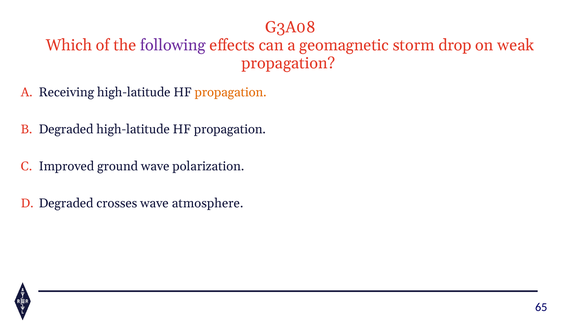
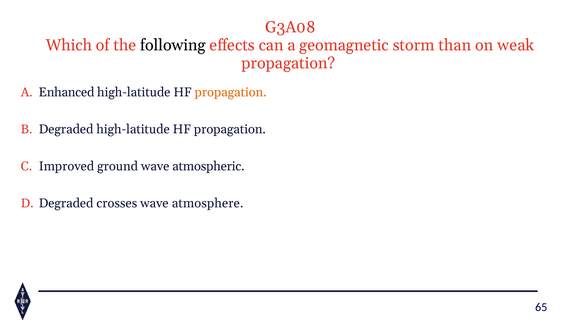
following colour: purple -> black
drop: drop -> than
Receiving: Receiving -> Enhanced
polarization: polarization -> atmospheric
